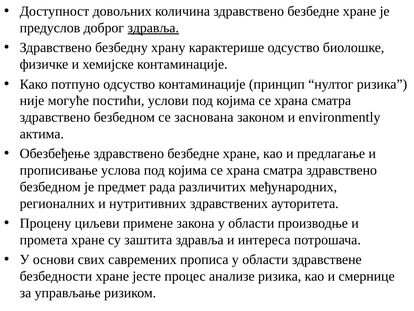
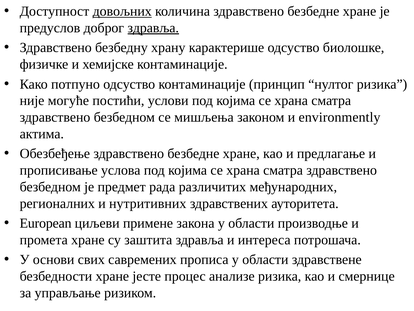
довољних underline: none -> present
заснована: заснована -> мишљења
Процену: Процену -> Еuropean
